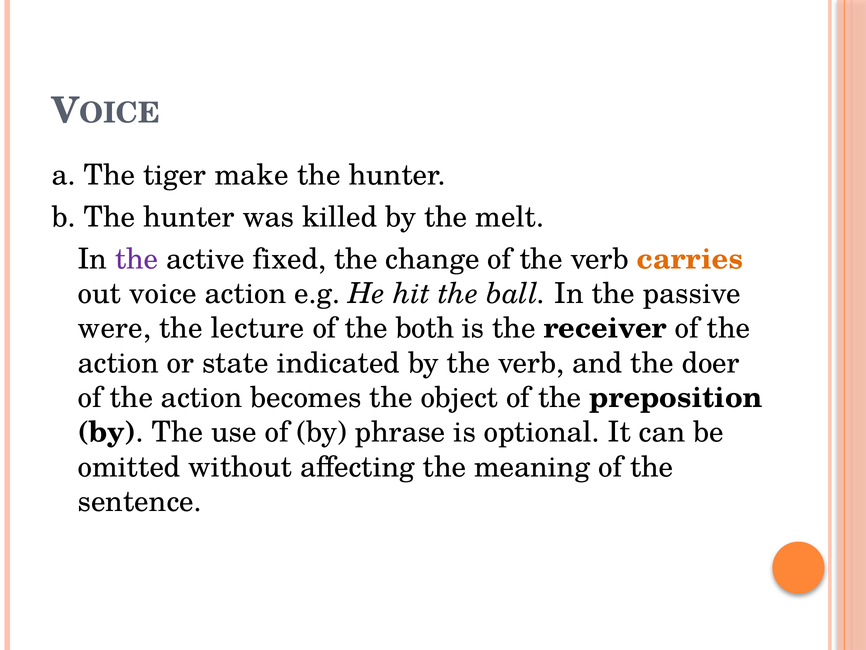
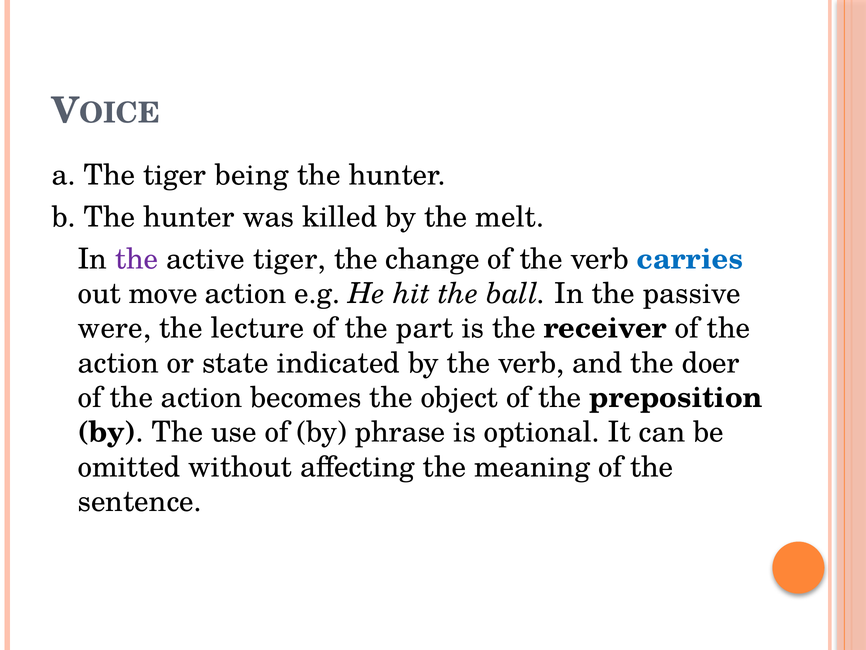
make: make -> being
active fixed: fixed -> tiger
carries colour: orange -> blue
voice: voice -> move
both: both -> part
